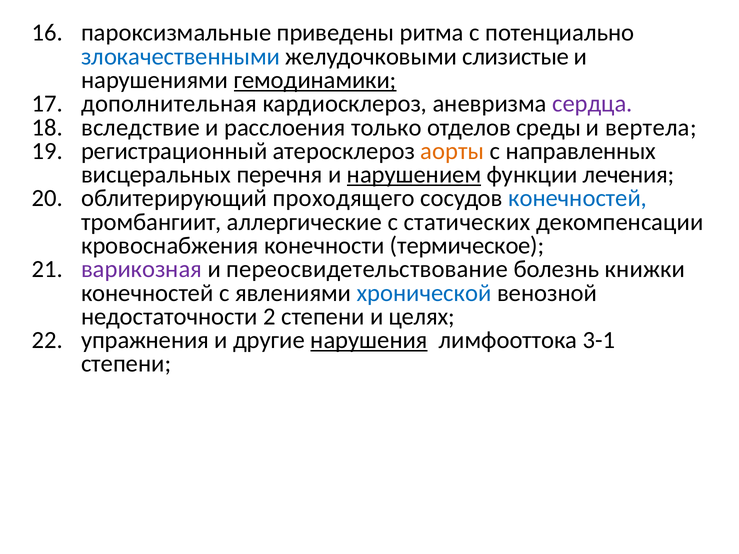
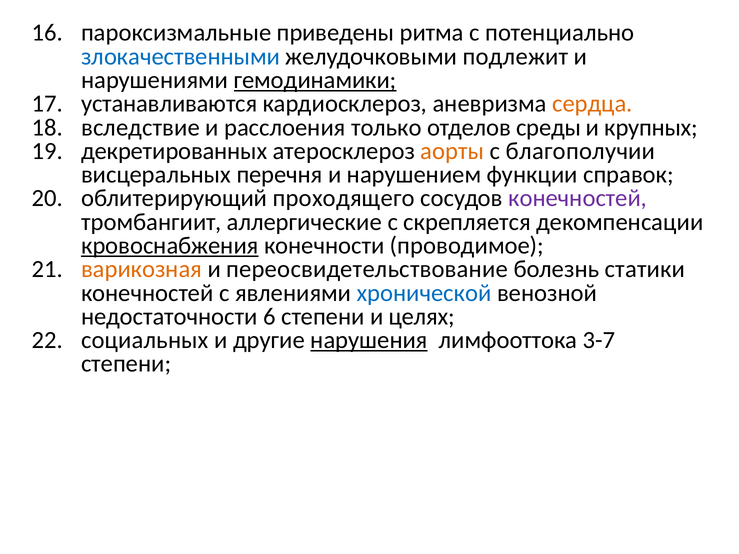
слизистые: слизистые -> подлежит
дополнительная: дополнительная -> устанавливаются
сердца colour: purple -> orange
вертела: вертела -> крупных
регистрационный: регистрационный -> декретированных
направленных: направленных -> благополучии
нарушением underline: present -> none
лечения: лечения -> справок
конечностей at (578, 198) colour: blue -> purple
статических: статических -> скрепляется
кровоснабжения underline: none -> present
термическое: термическое -> проводимое
варикозная colour: purple -> orange
книжки: книжки -> статики
2: 2 -> 6
упражнения: упражнения -> социальных
3-1: 3-1 -> 3-7
